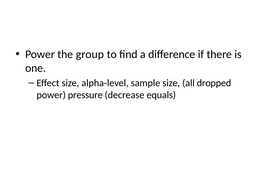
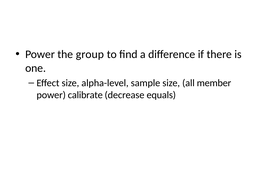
dropped: dropped -> member
pressure: pressure -> calibrate
